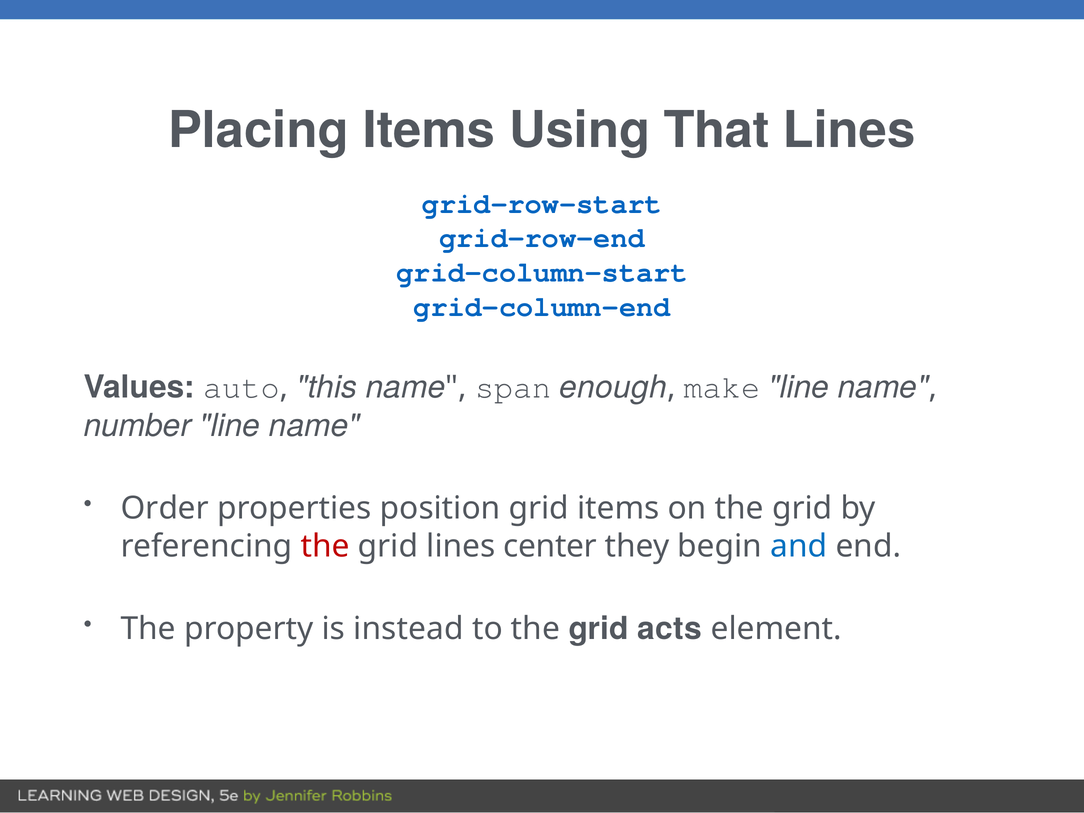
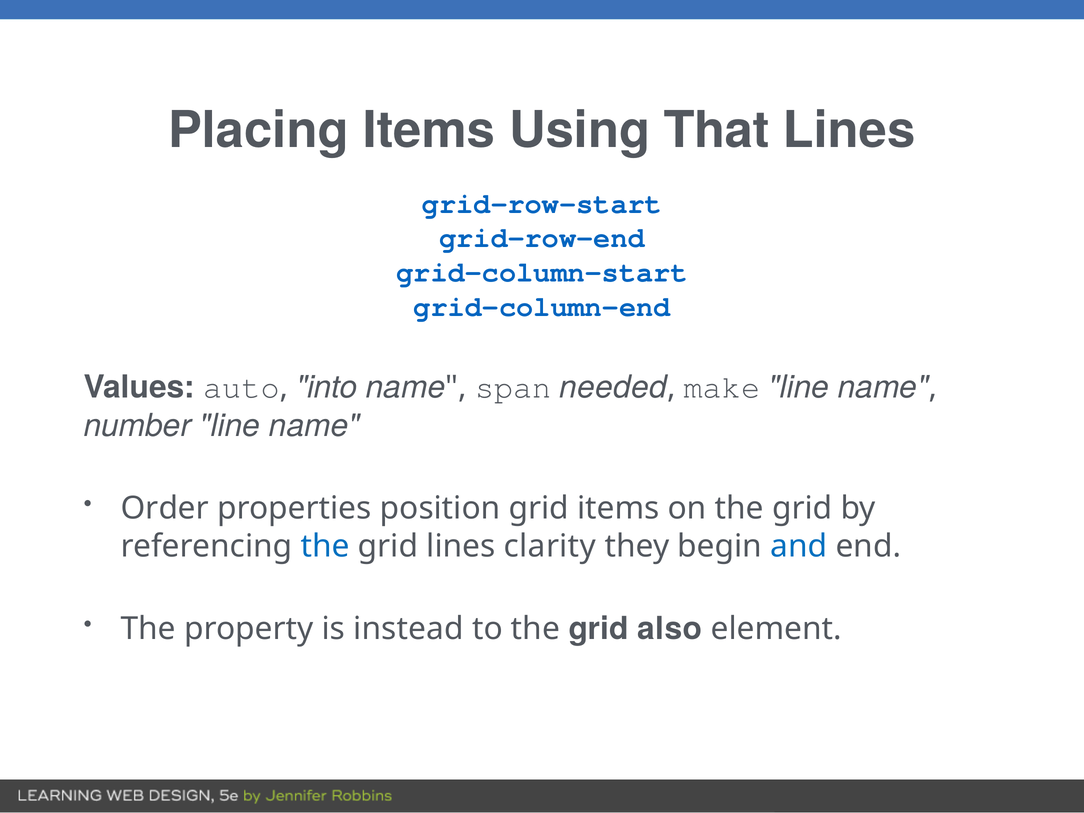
this: this -> into
enough: enough -> needed
the at (325, 546) colour: red -> blue
center: center -> clarity
acts: acts -> also
